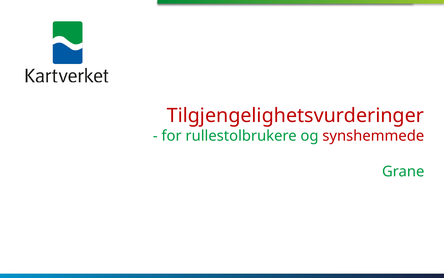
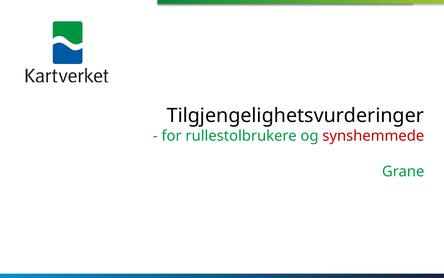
Tilgjengelighetsvurderinger colour: red -> black
